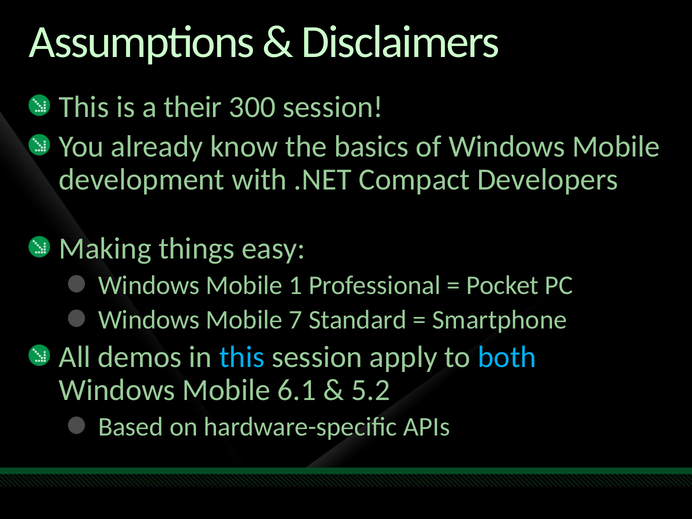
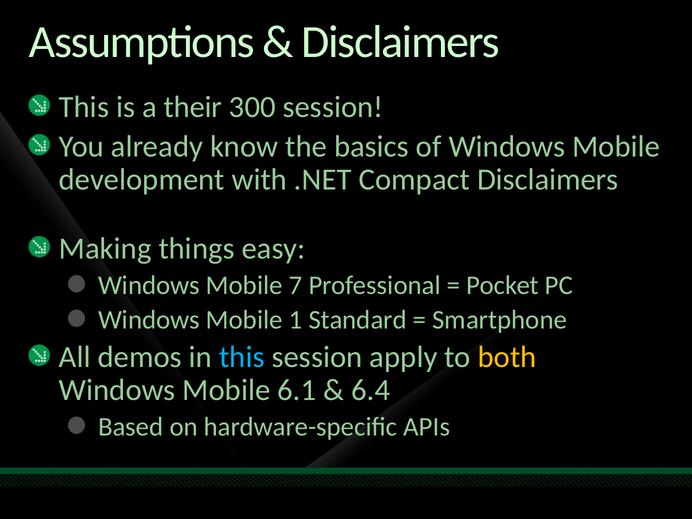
Compact Developers: Developers -> Disclaimers
1: 1 -> 7
7: 7 -> 1
both colour: light blue -> yellow
5.2: 5.2 -> 6.4
